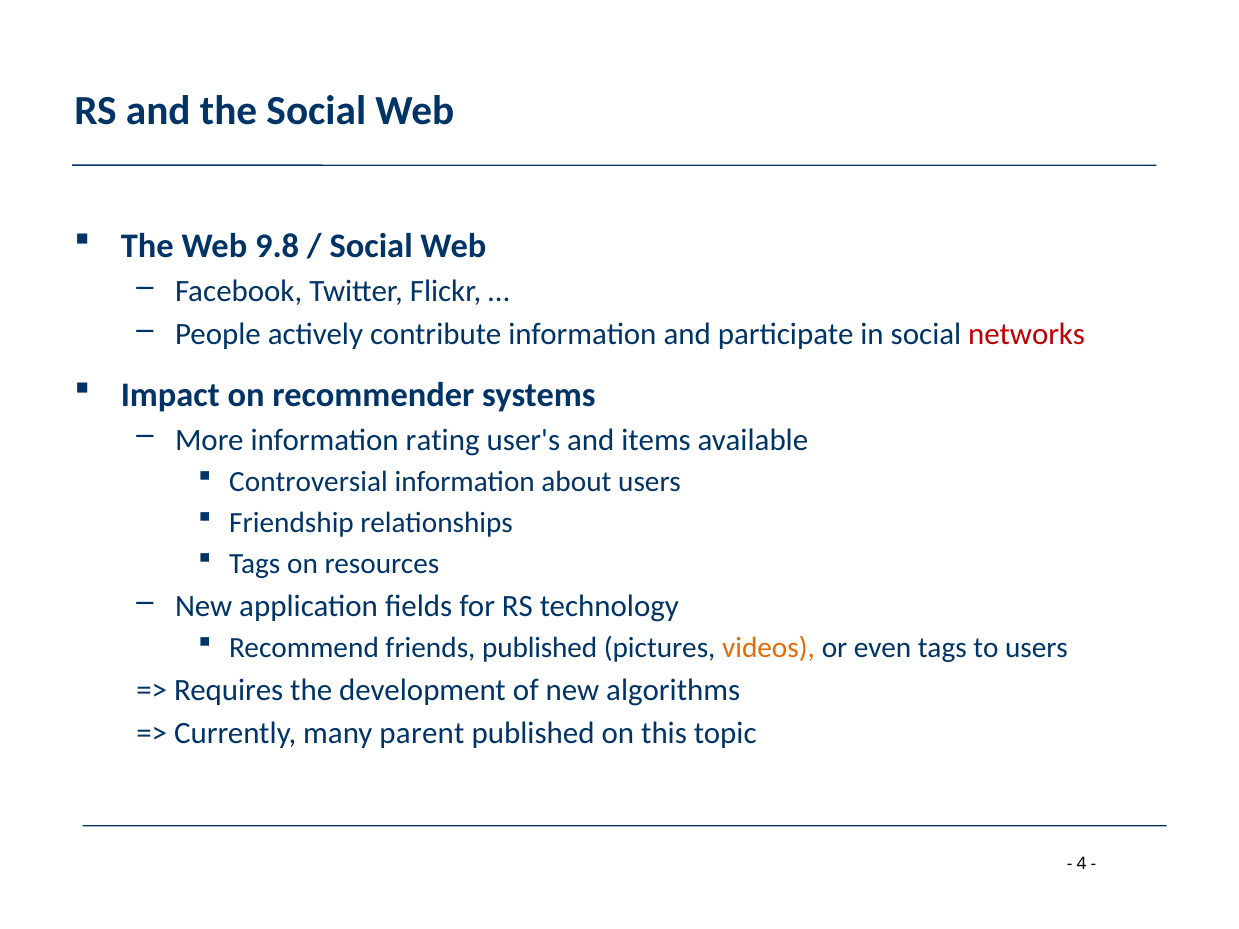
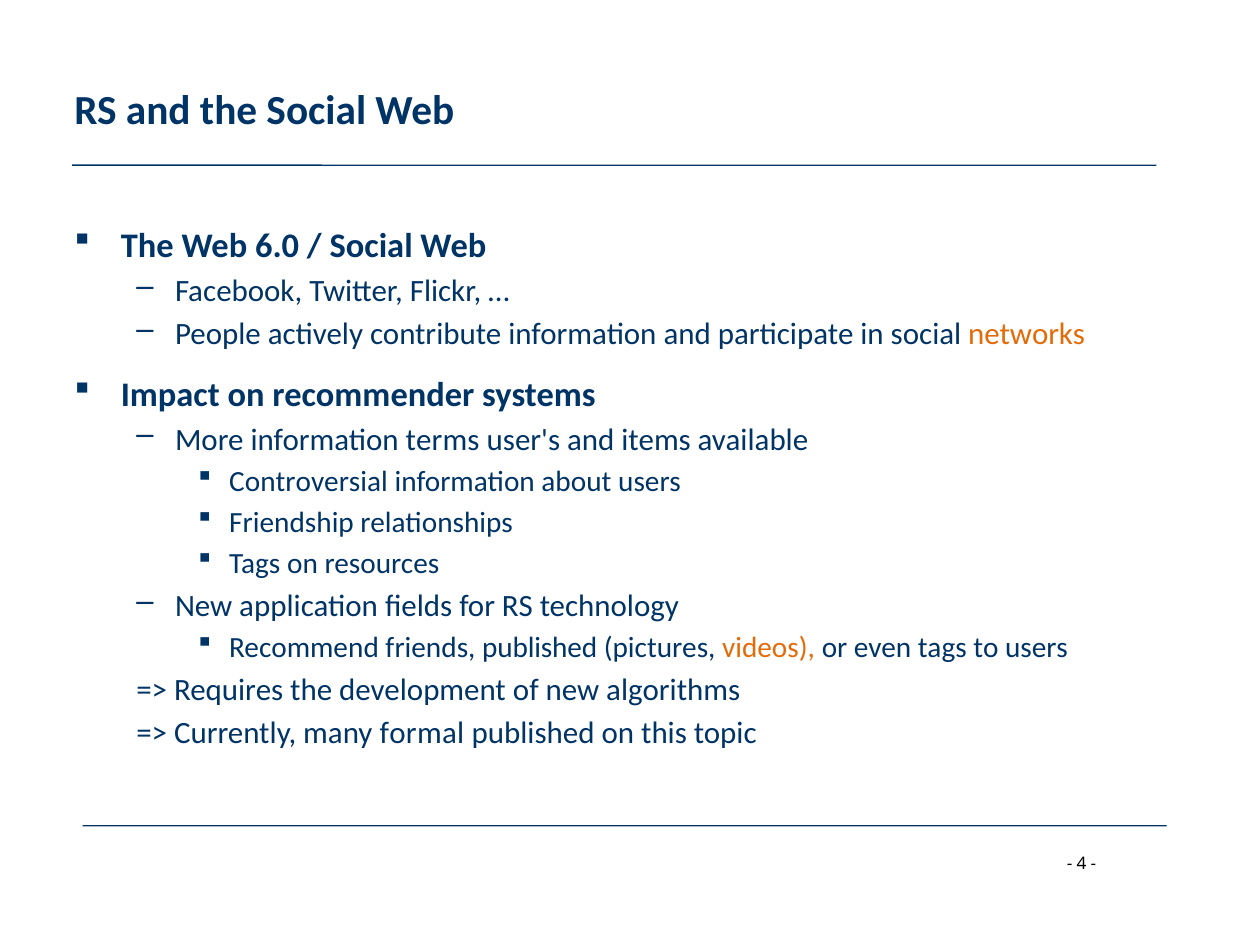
9.8: 9.8 -> 6.0
networks colour: red -> orange
rating: rating -> terms
parent: parent -> formal
